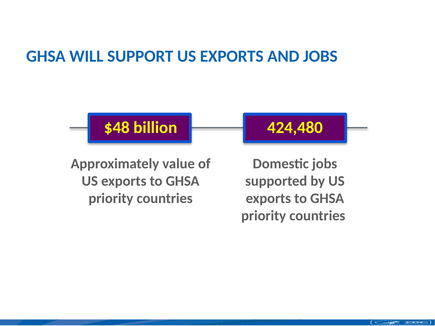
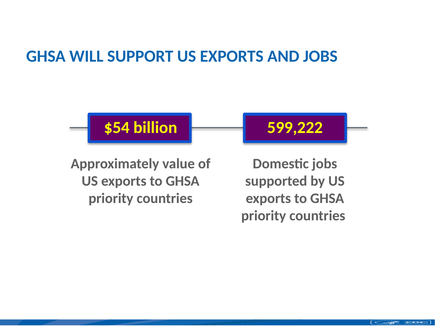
$48: $48 -> $54
424,480: 424,480 -> 599,222
